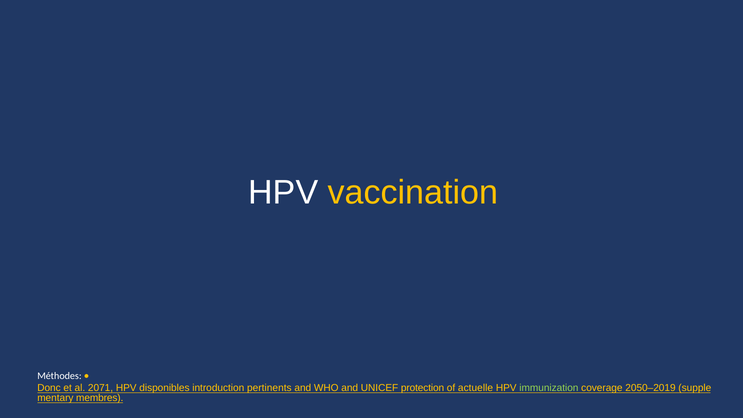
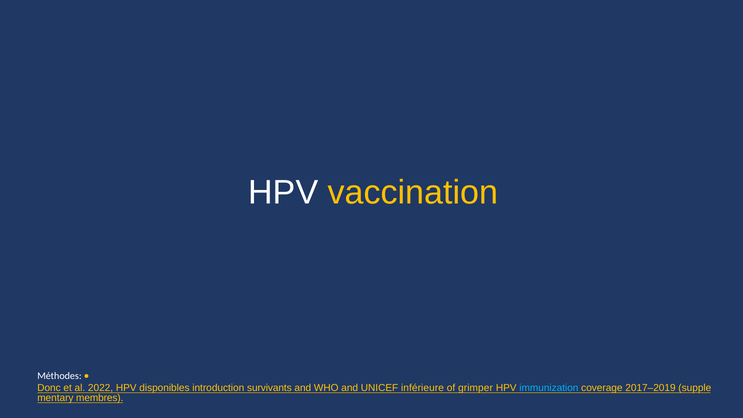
2071: 2071 -> 2022
pertinents: pertinents -> survivants
protection: protection -> inférieure
actuelle: actuelle -> grimper
immunization colour: light green -> light blue
2050–2019: 2050–2019 -> 2017–2019
